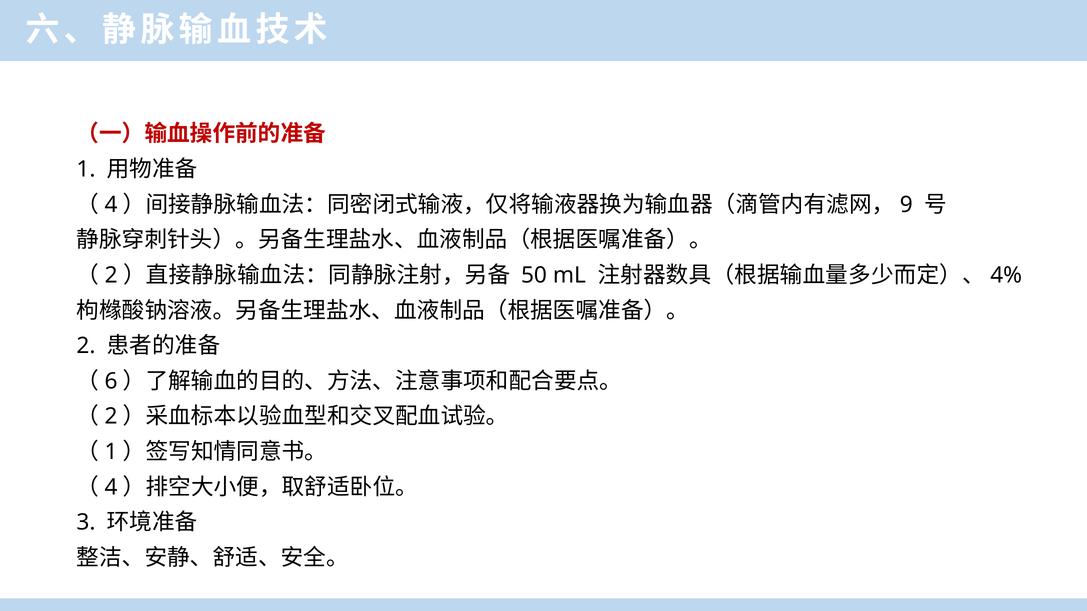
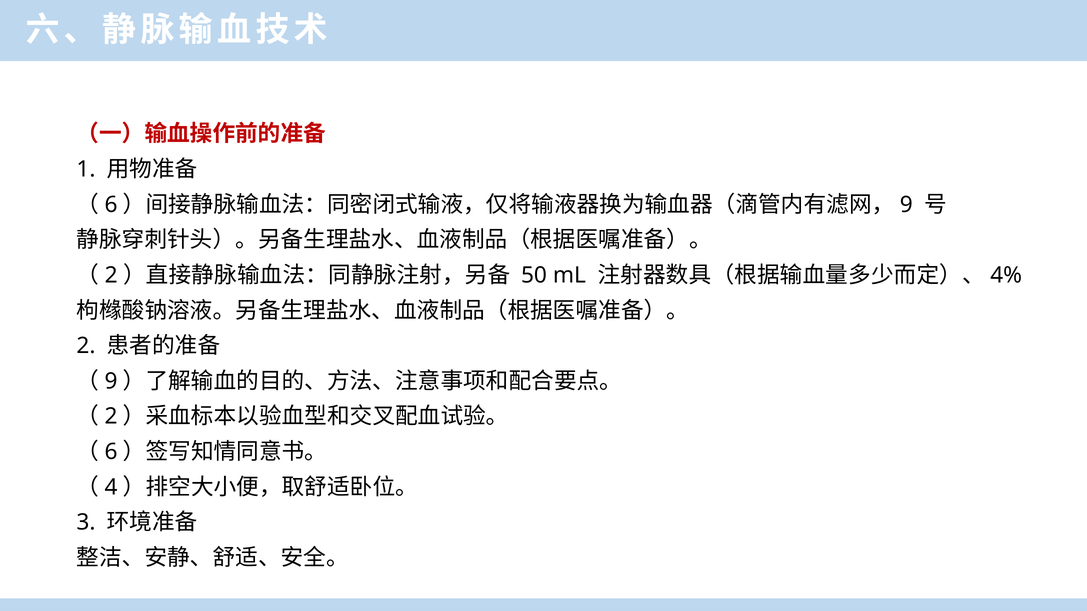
4 at (111, 205): 4 -> 6
6 at (111, 381): 6 -> 9
1 at (111, 452): 1 -> 6
